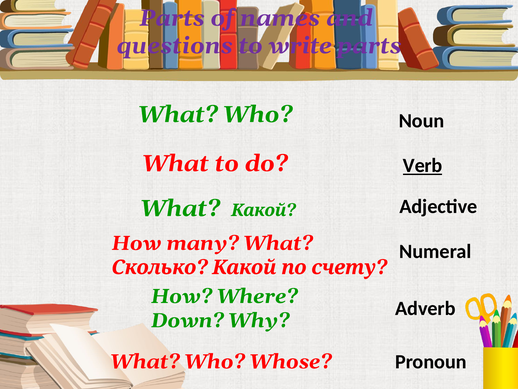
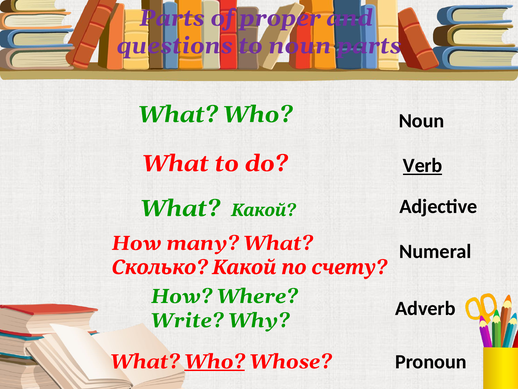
names: names -> proper
to write: write -> noun
Down: Down -> Write
Who at (214, 361) underline: none -> present
